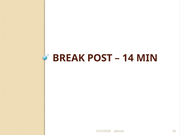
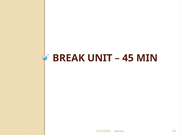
POST: POST -> UNIT
14: 14 -> 45
